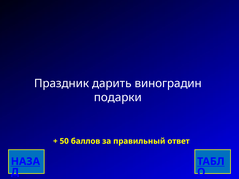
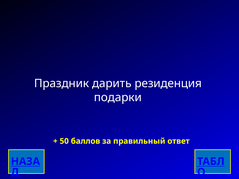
виноградин: виноградин -> резиденция
